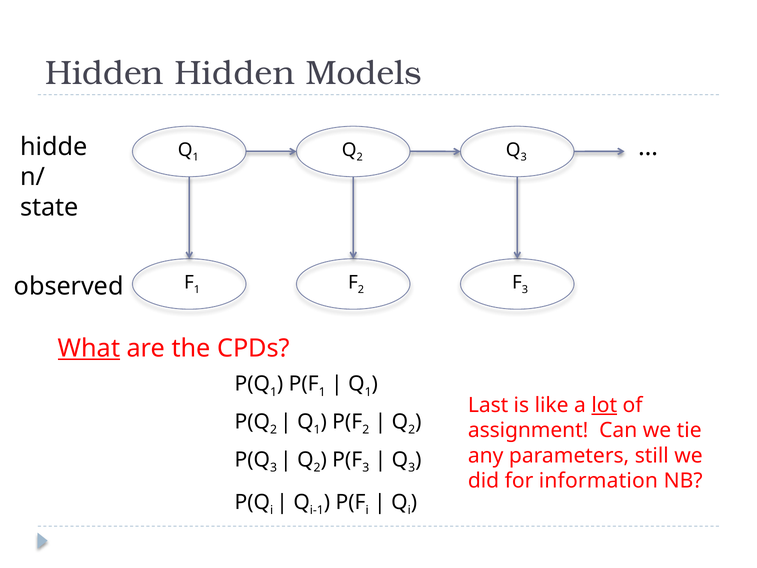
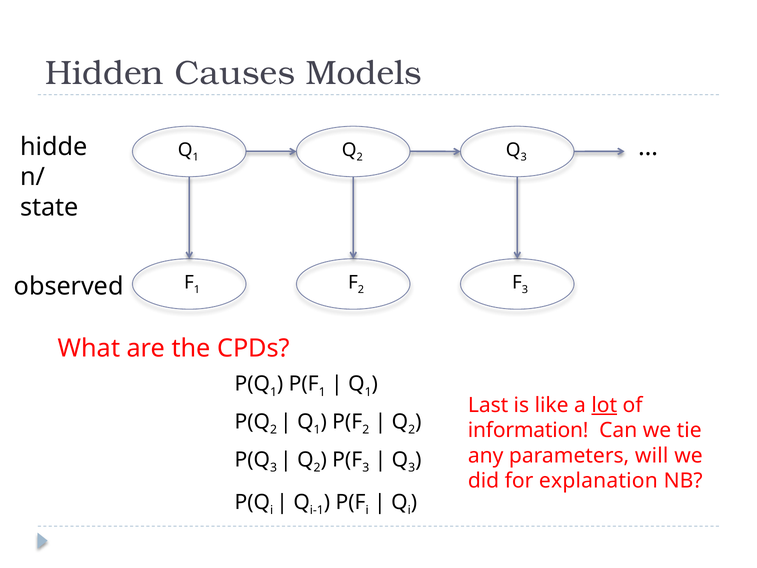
Hidden Hidden: Hidden -> Causes
What underline: present -> none
assignment: assignment -> information
still: still -> will
information: information -> explanation
